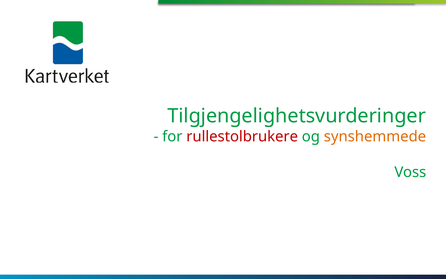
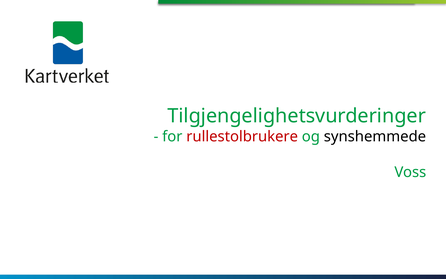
synshemmede colour: orange -> black
